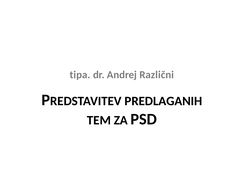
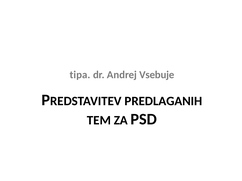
Različni: Različni -> Vsebuje
